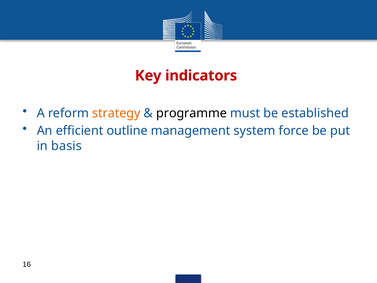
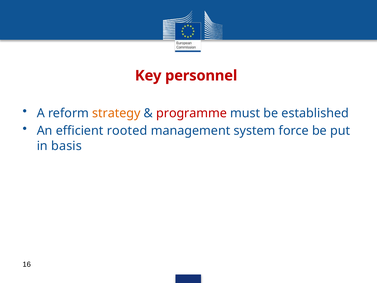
indicators: indicators -> personnel
programme colour: black -> red
outline: outline -> rooted
